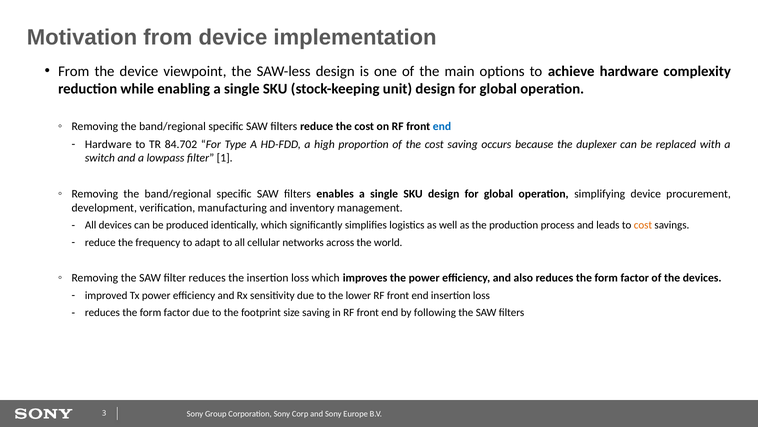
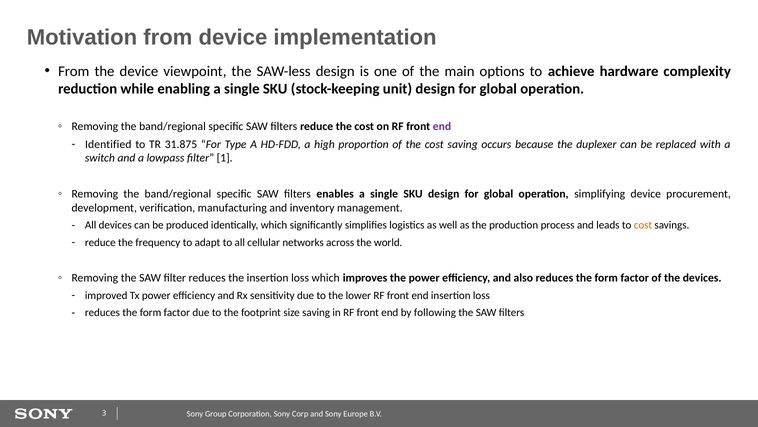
end at (442, 126) colour: blue -> purple
Hardware at (108, 144): Hardware -> Identified
84.702: 84.702 -> 31.875
